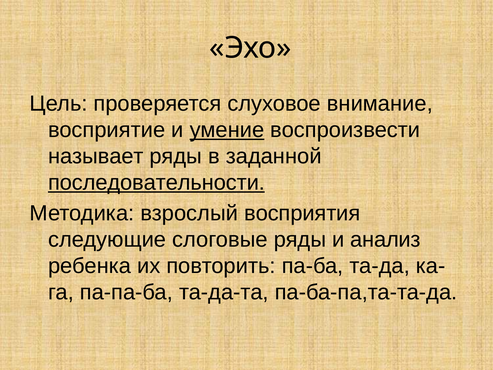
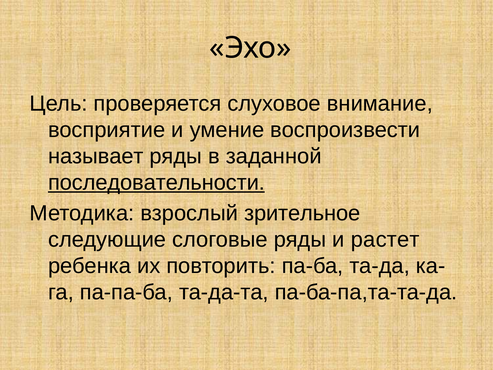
умение underline: present -> none
восприятия: восприятия -> зрительное
анализ: анализ -> растет
